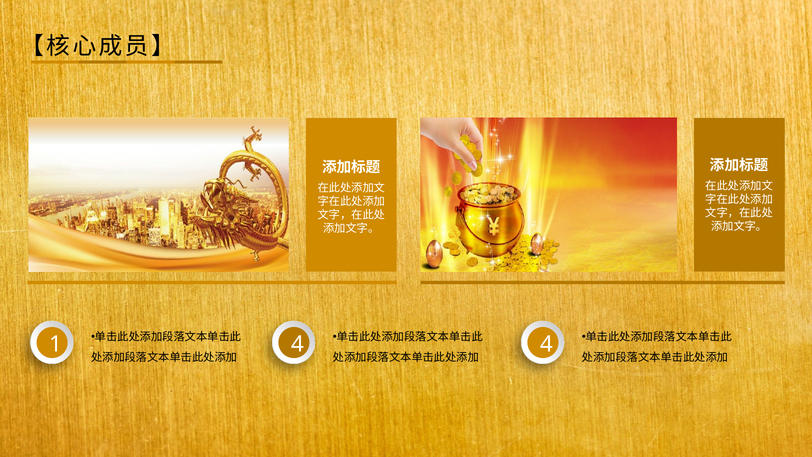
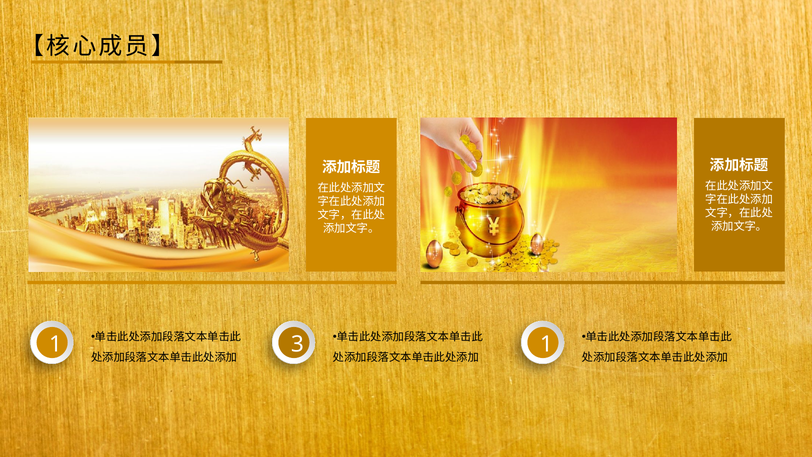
4 at (297, 344): 4 -> 3
4 at (546, 344): 4 -> 1
